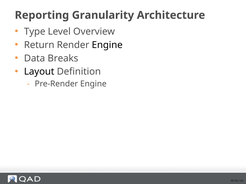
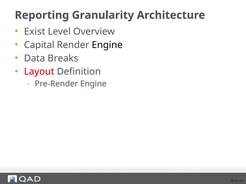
Type: Type -> Exist
Return: Return -> Capital
Layout colour: black -> red
